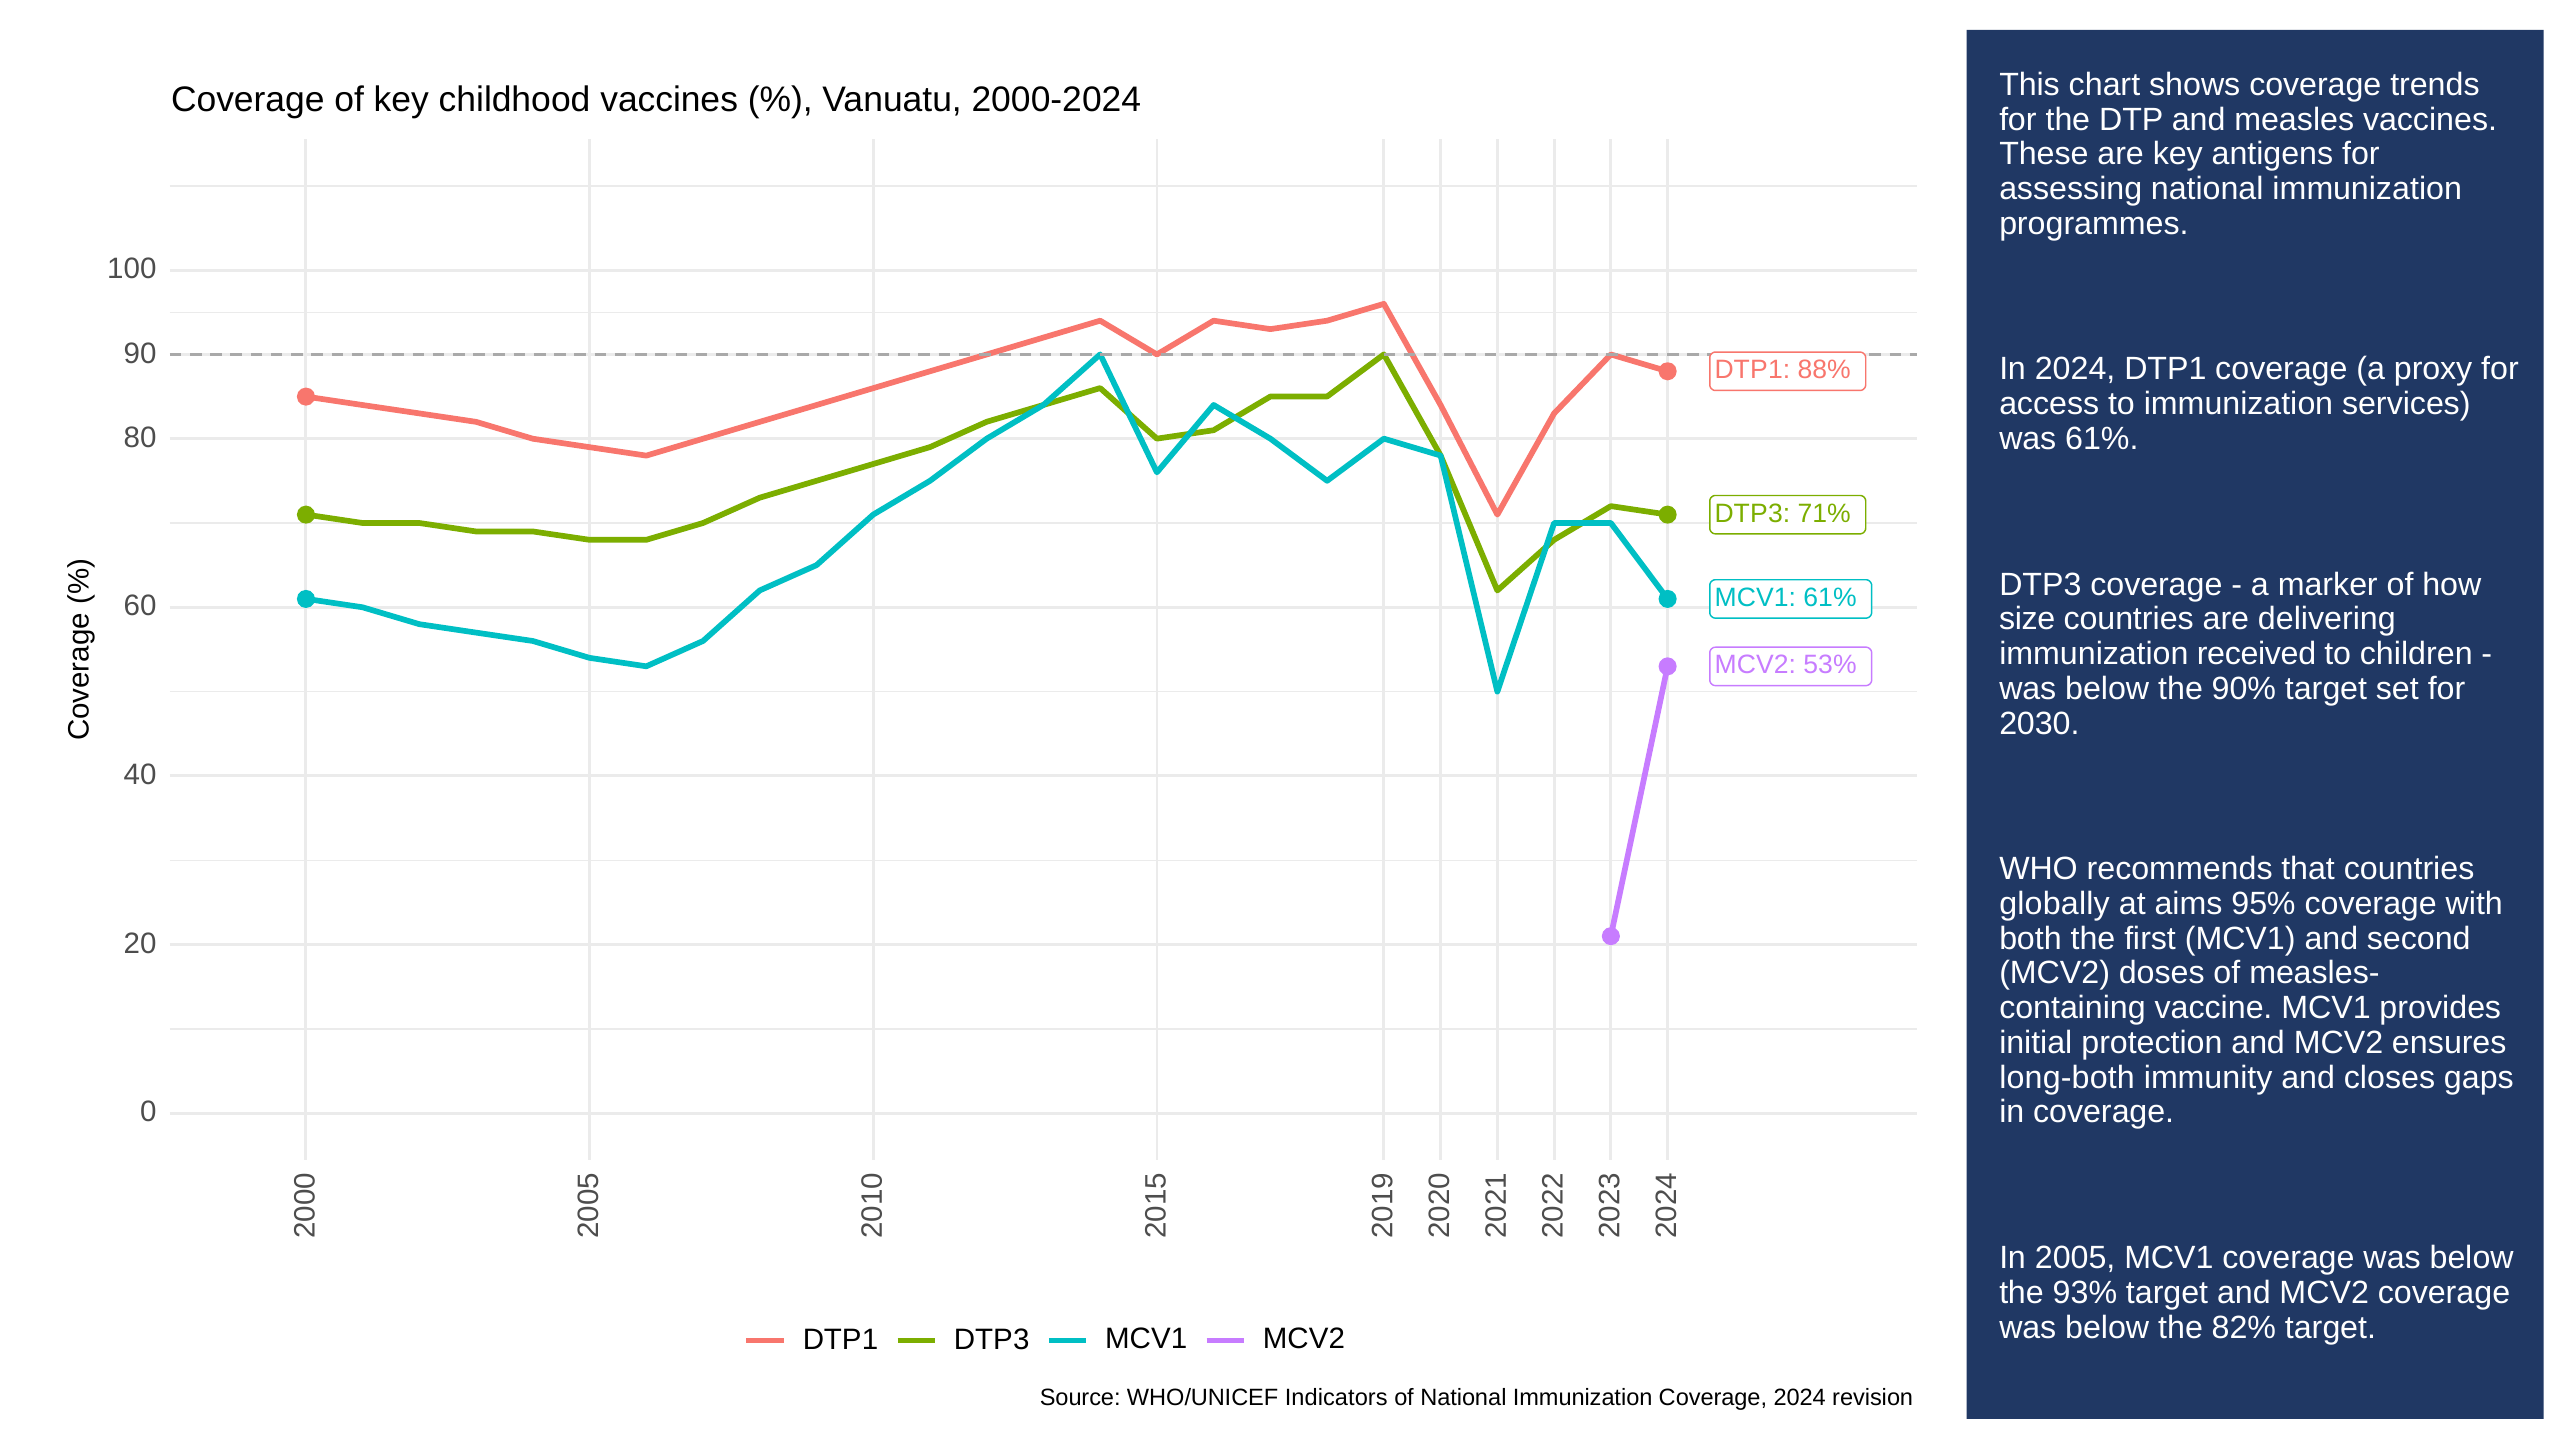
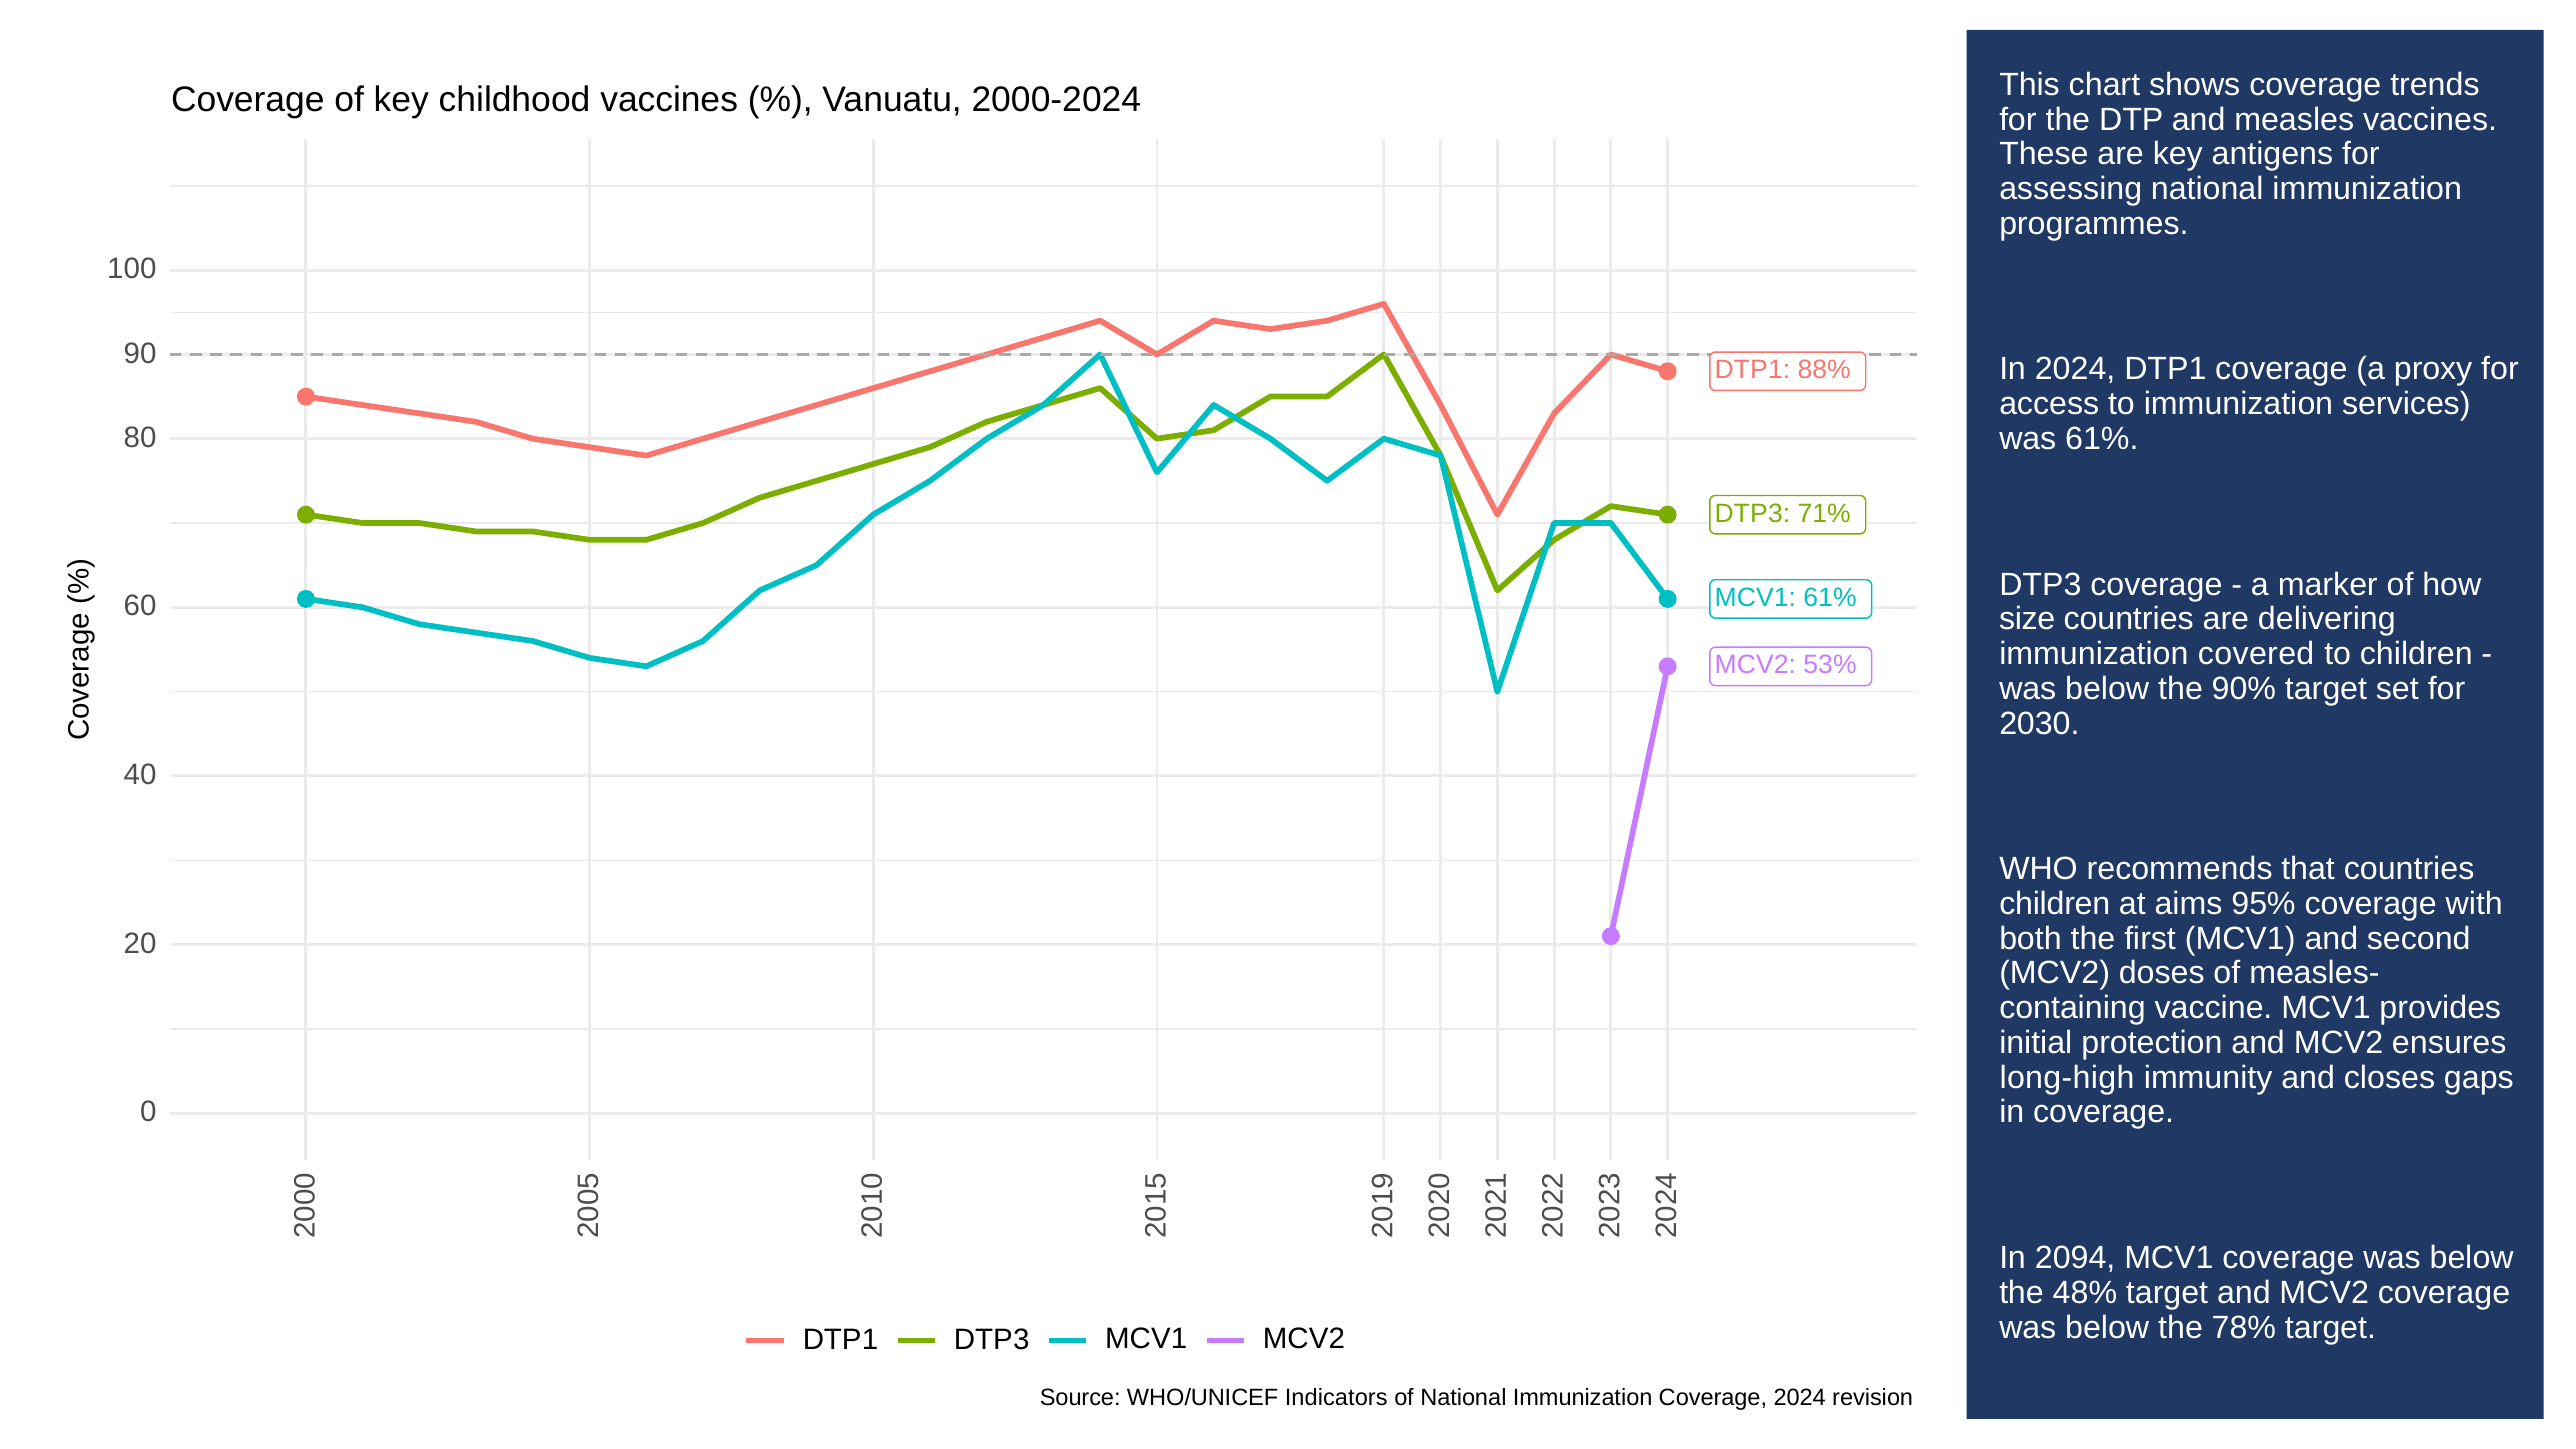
received: received -> covered
globally at (2055, 904): globally -> children
long-both: long-both -> long-high
2005: 2005 -> 2094
93%: 93% -> 48%
82%: 82% -> 78%
